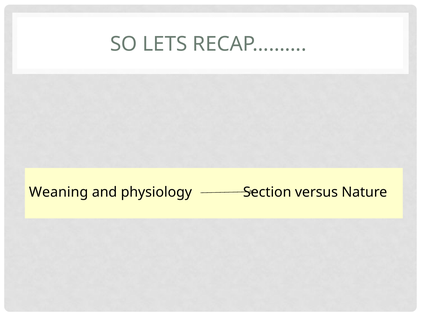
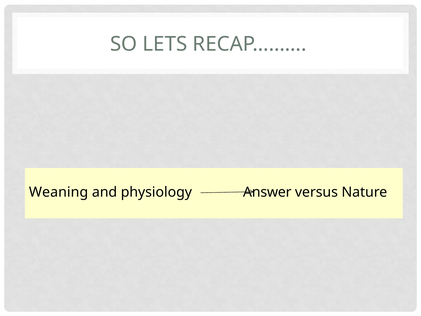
Section: Section -> Answer
